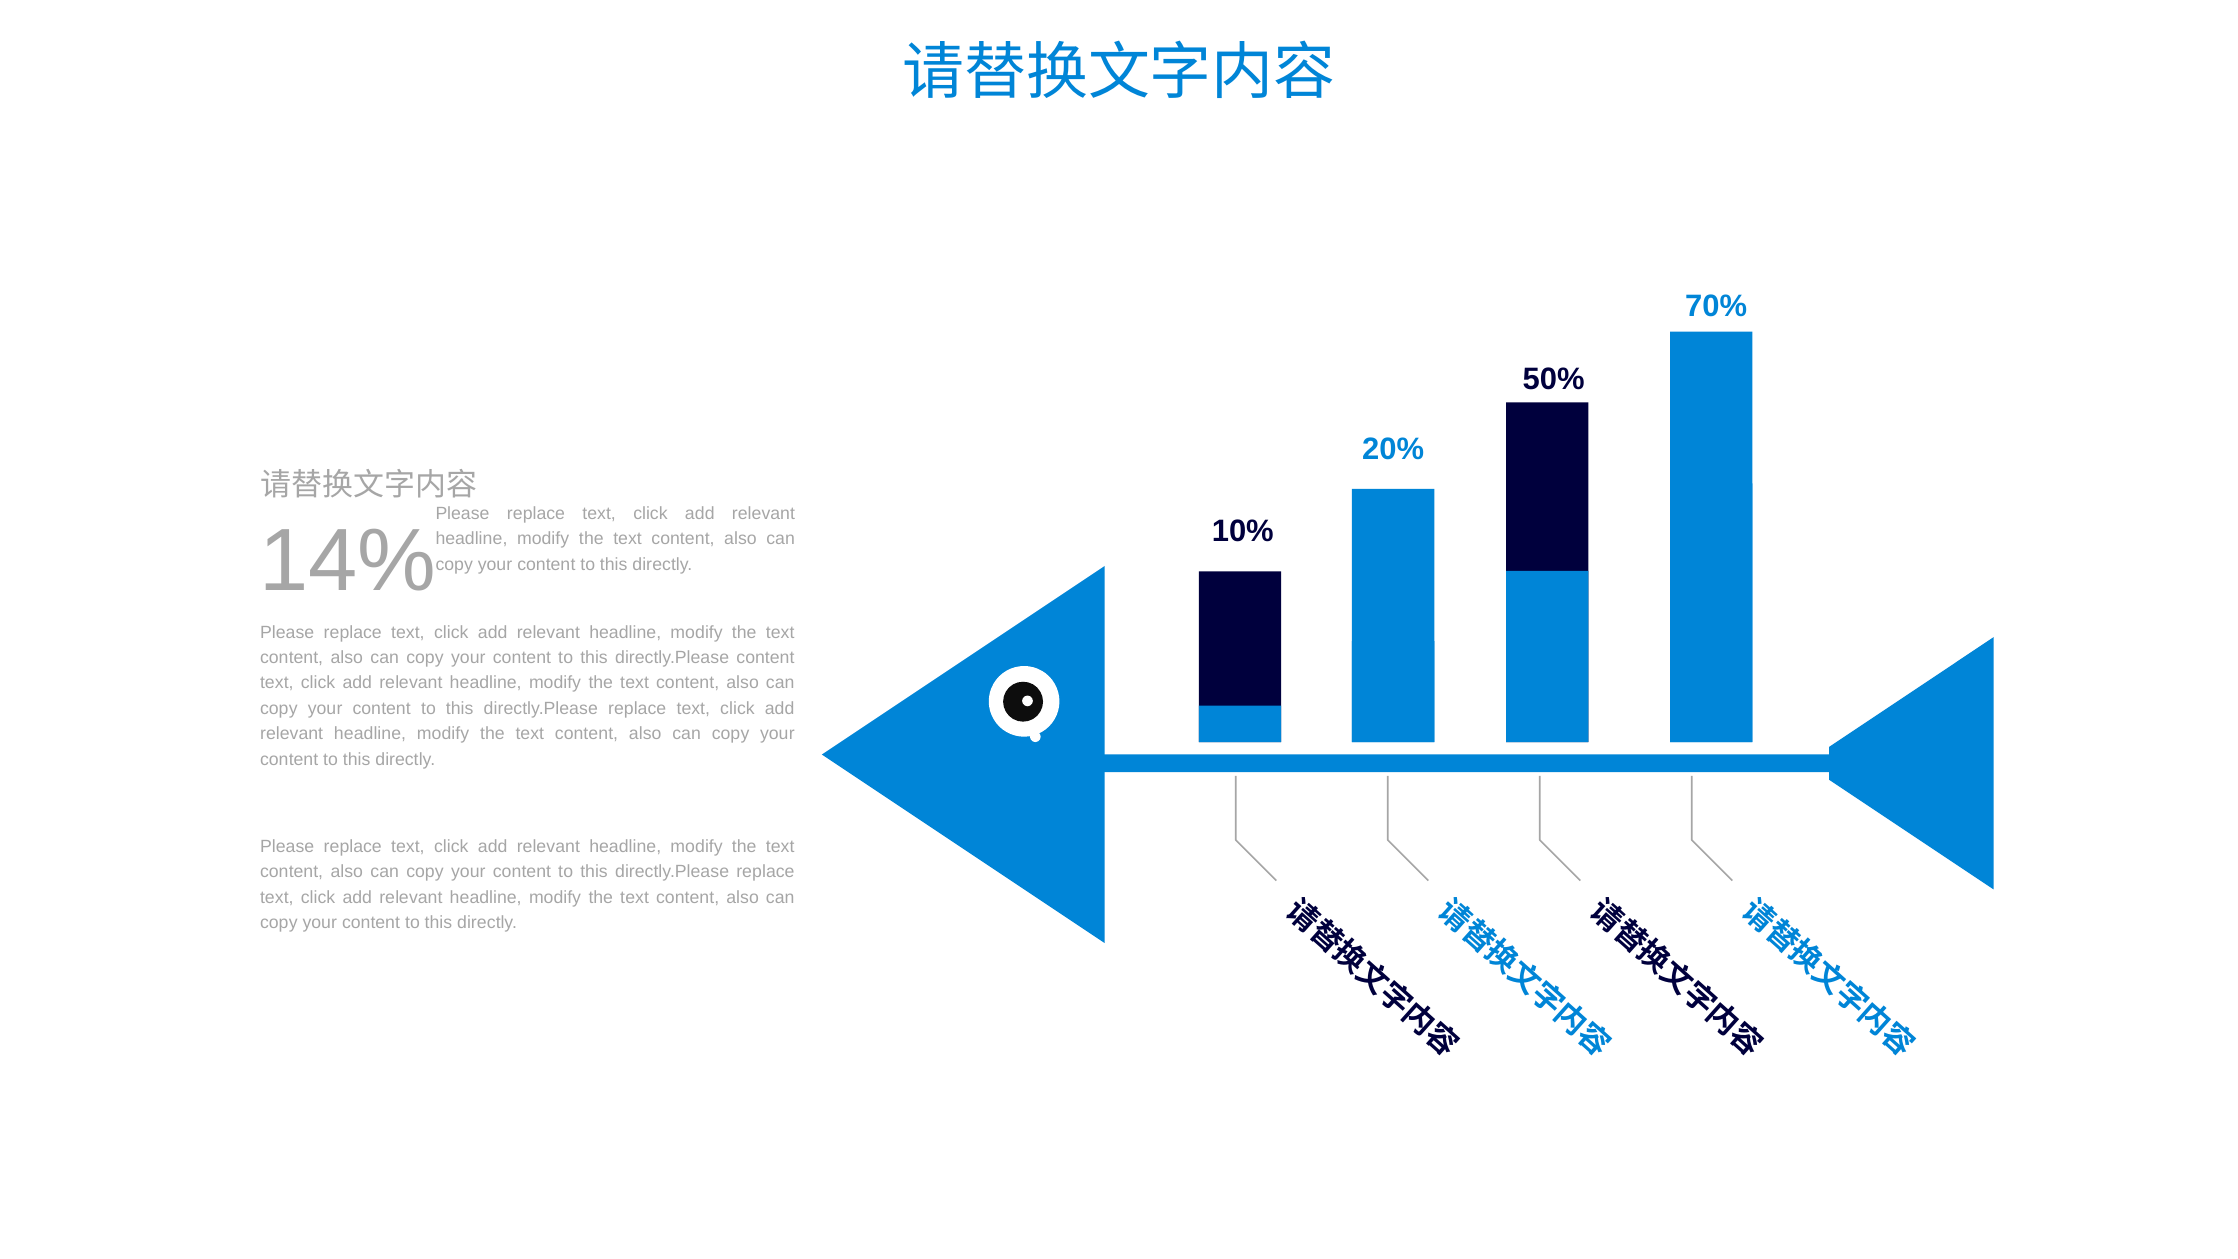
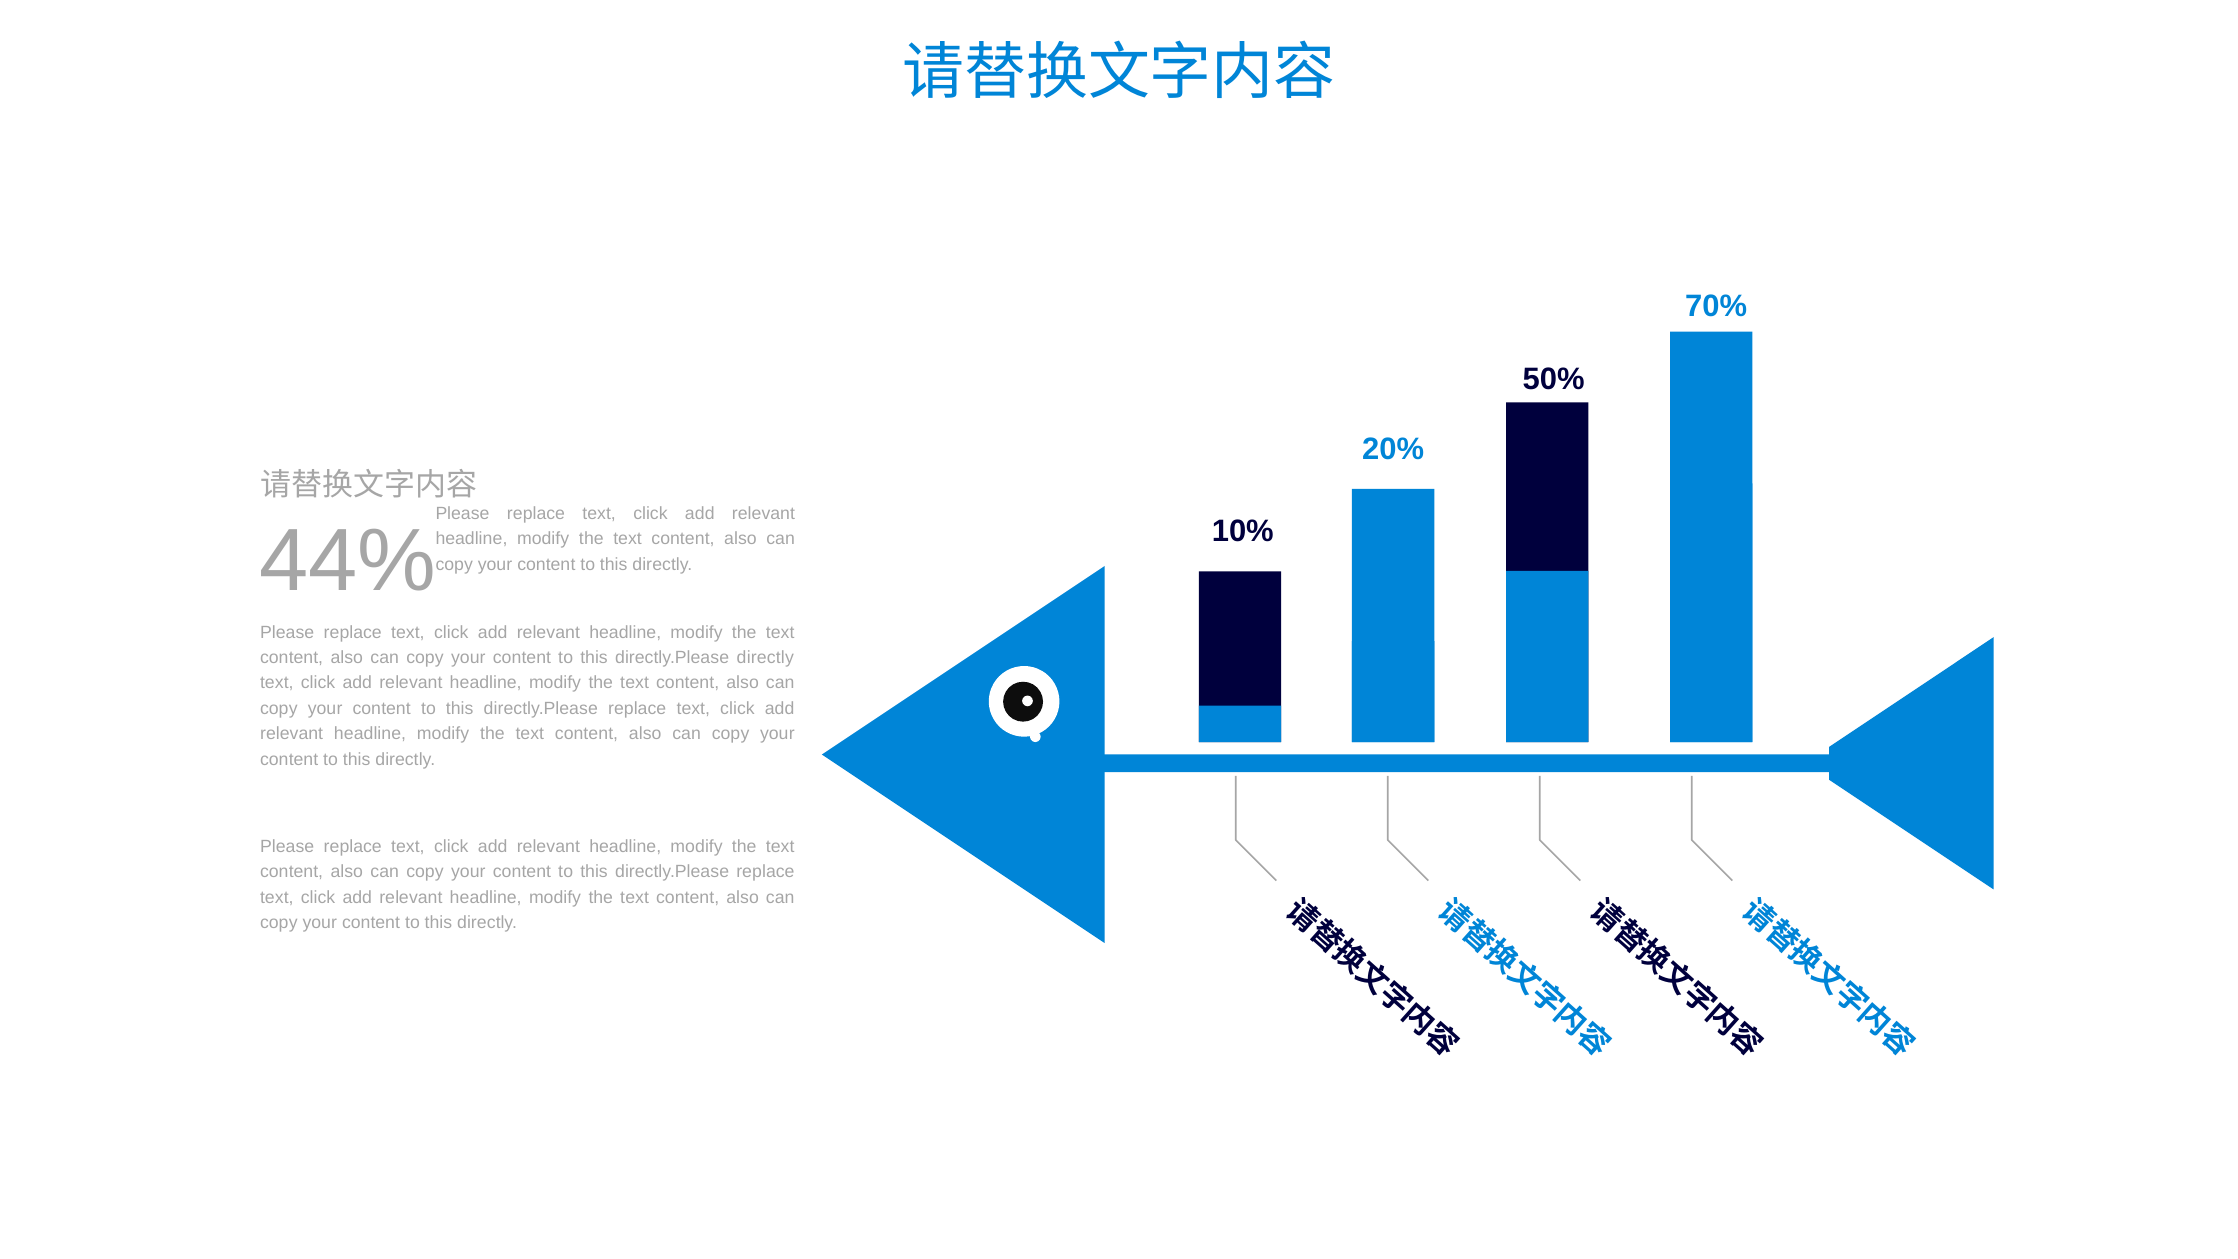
14%: 14% -> 44%
directly.Please content: content -> directly
